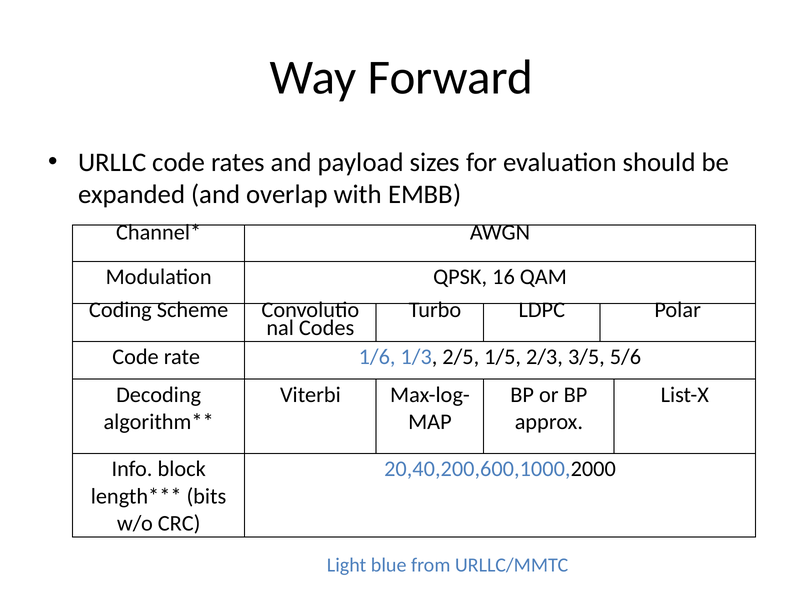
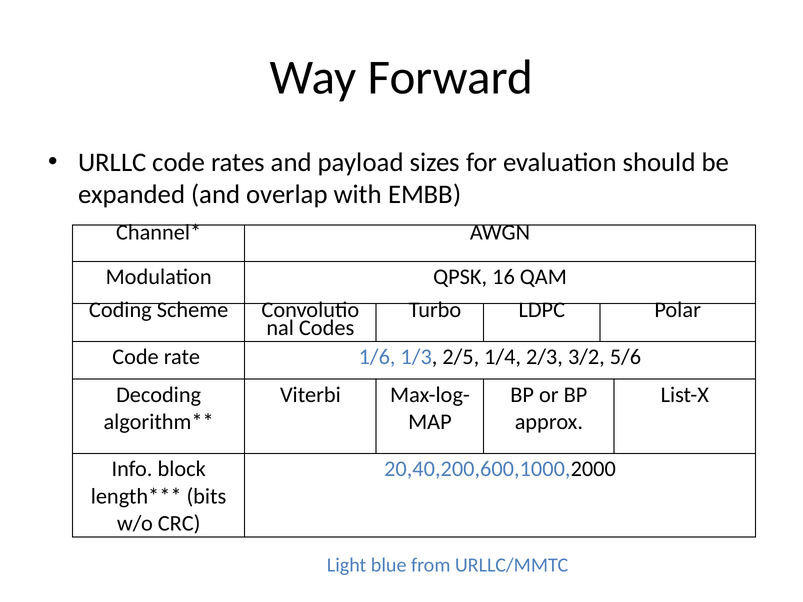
1/5: 1/5 -> 1/4
3/5: 3/5 -> 3/2
